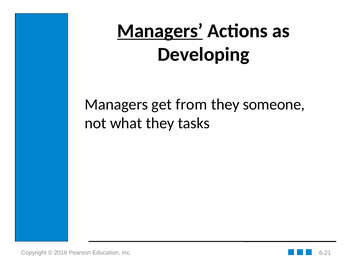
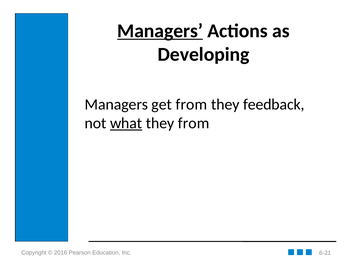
someone: someone -> feedback
what underline: none -> present
they tasks: tasks -> from
